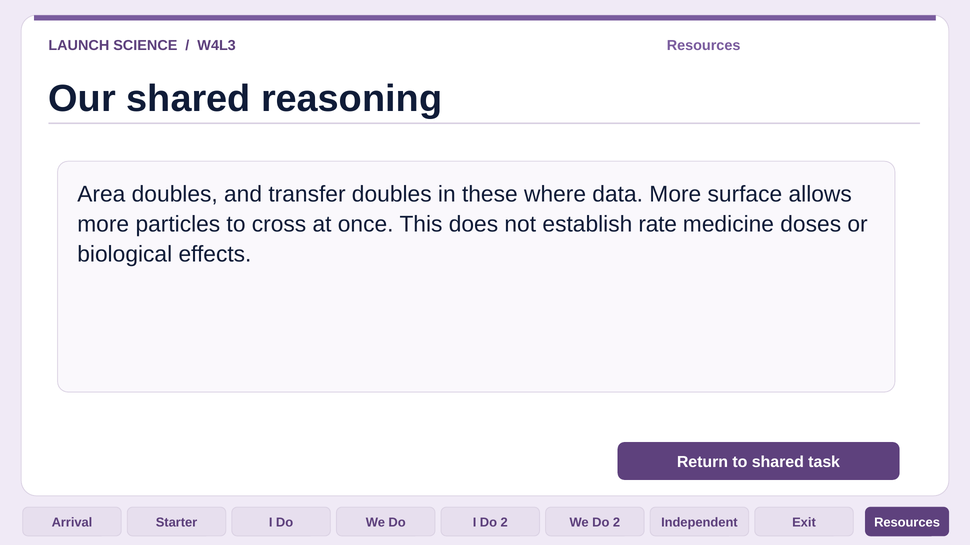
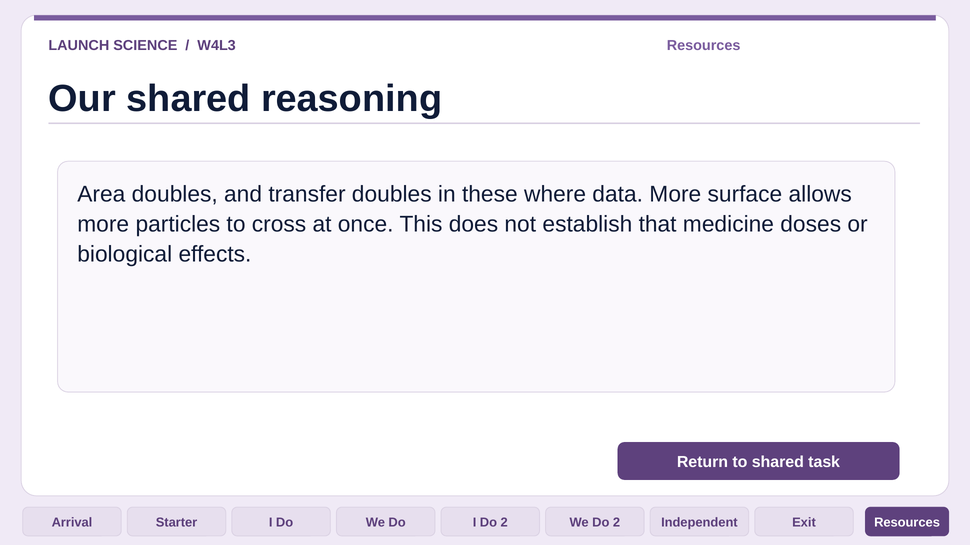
rate: rate -> that
